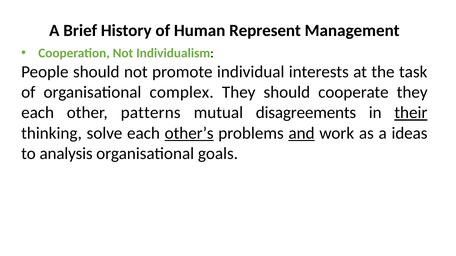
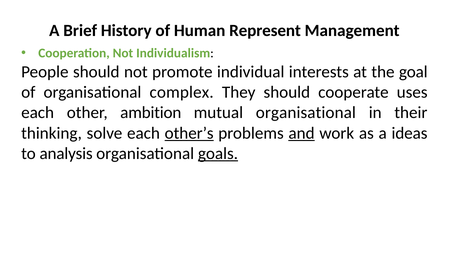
task: task -> goal
cooperate they: they -> uses
patterns: patterns -> ambition
mutual disagreements: disagreements -> organisational
their underline: present -> none
goals underline: none -> present
